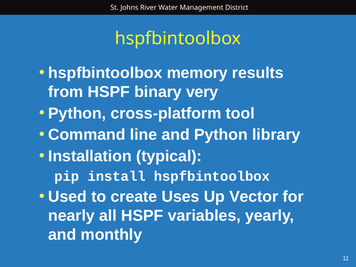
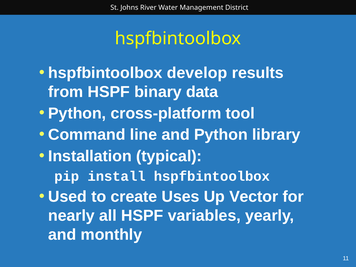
memory: memory -> develop
very: very -> data
